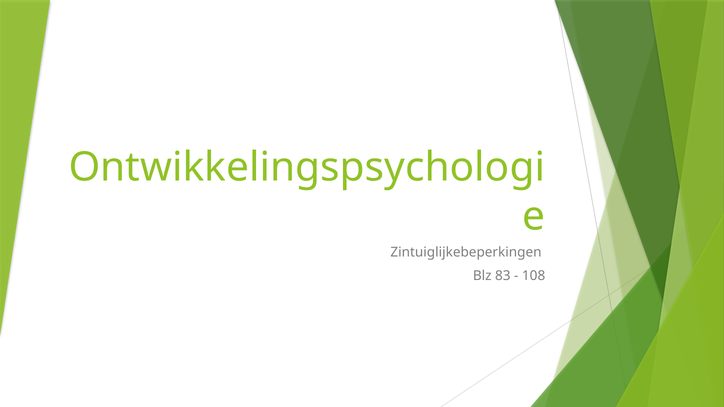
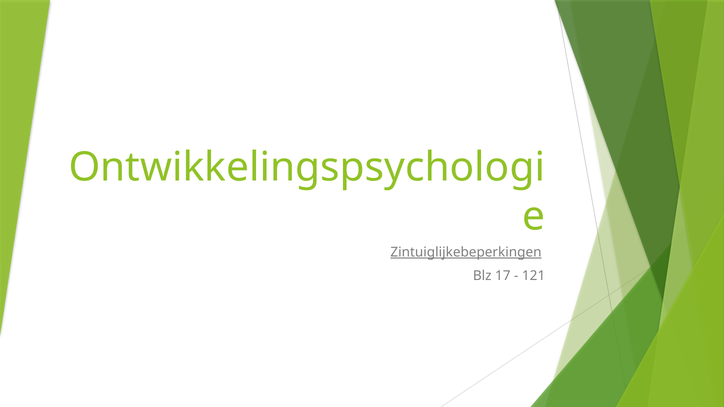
Zintuiglijkebeperkingen underline: none -> present
83: 83 -> 17
108: 108 -> 121
